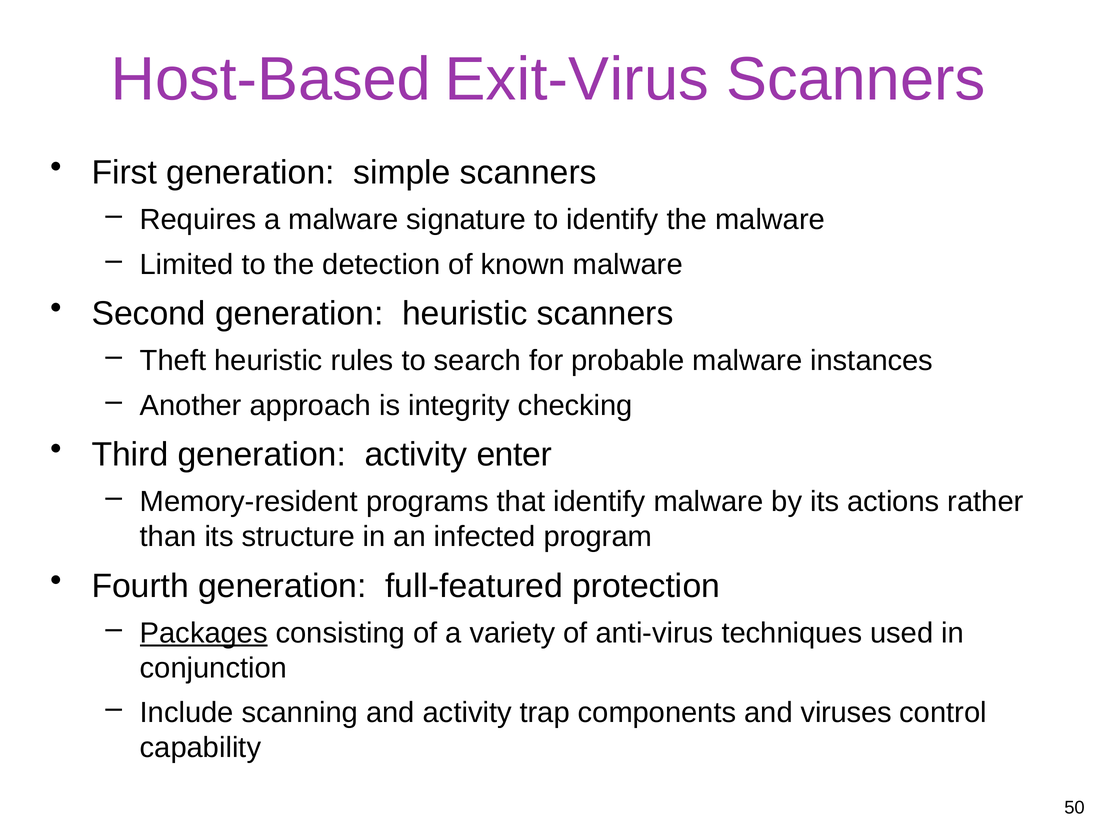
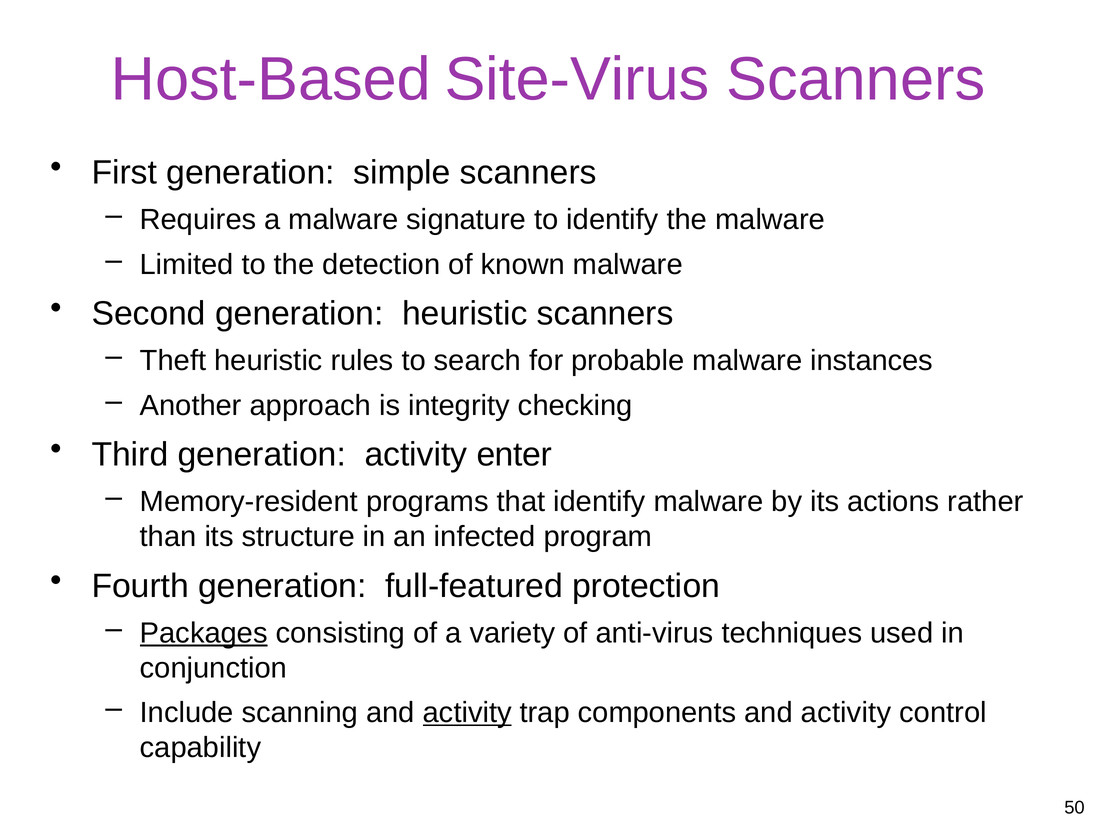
Exit-Virus: Exit-Virus -> Site-Virus
activity at (467, 713) underline: none -> present
components and viruses: viruses -> activity
